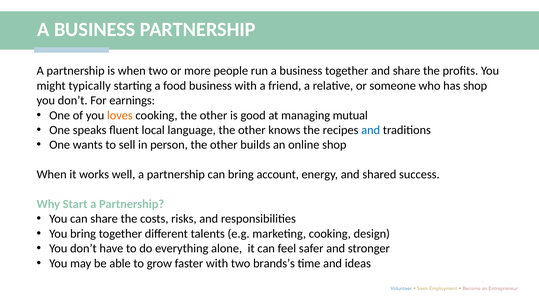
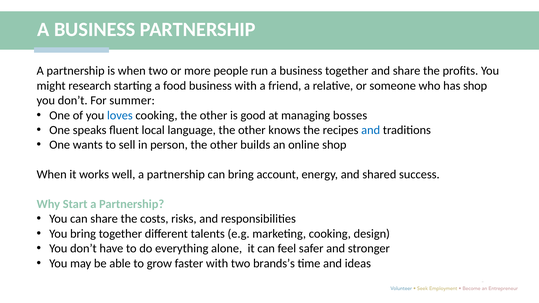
typically: typically -> research
earnings: earnings -> summer
loves colour: orange -> blue
mutual: mutual -> bosses
